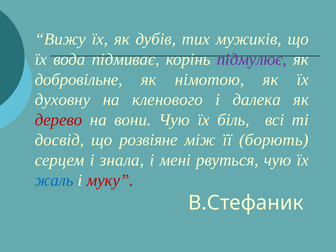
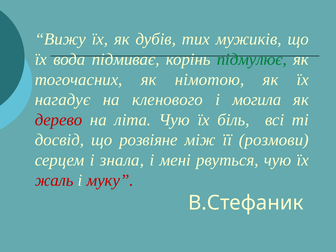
підмулює colour: purple -> green
добровільне: добровільне -> тогочасних
духовну: духовну -> нагадує
далека: далека -> могила
вони: вони -> літа
борють: борють -> розмови
жаль colour: blue -> red
